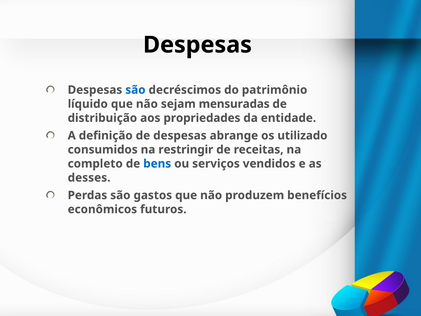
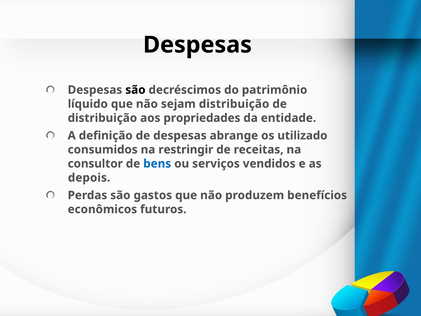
são at (135, 90) colour: blue -> black
sejam mensuradas: mensuradas -> distribuição
completo: completo -> consultor
desses: desses -> depois
